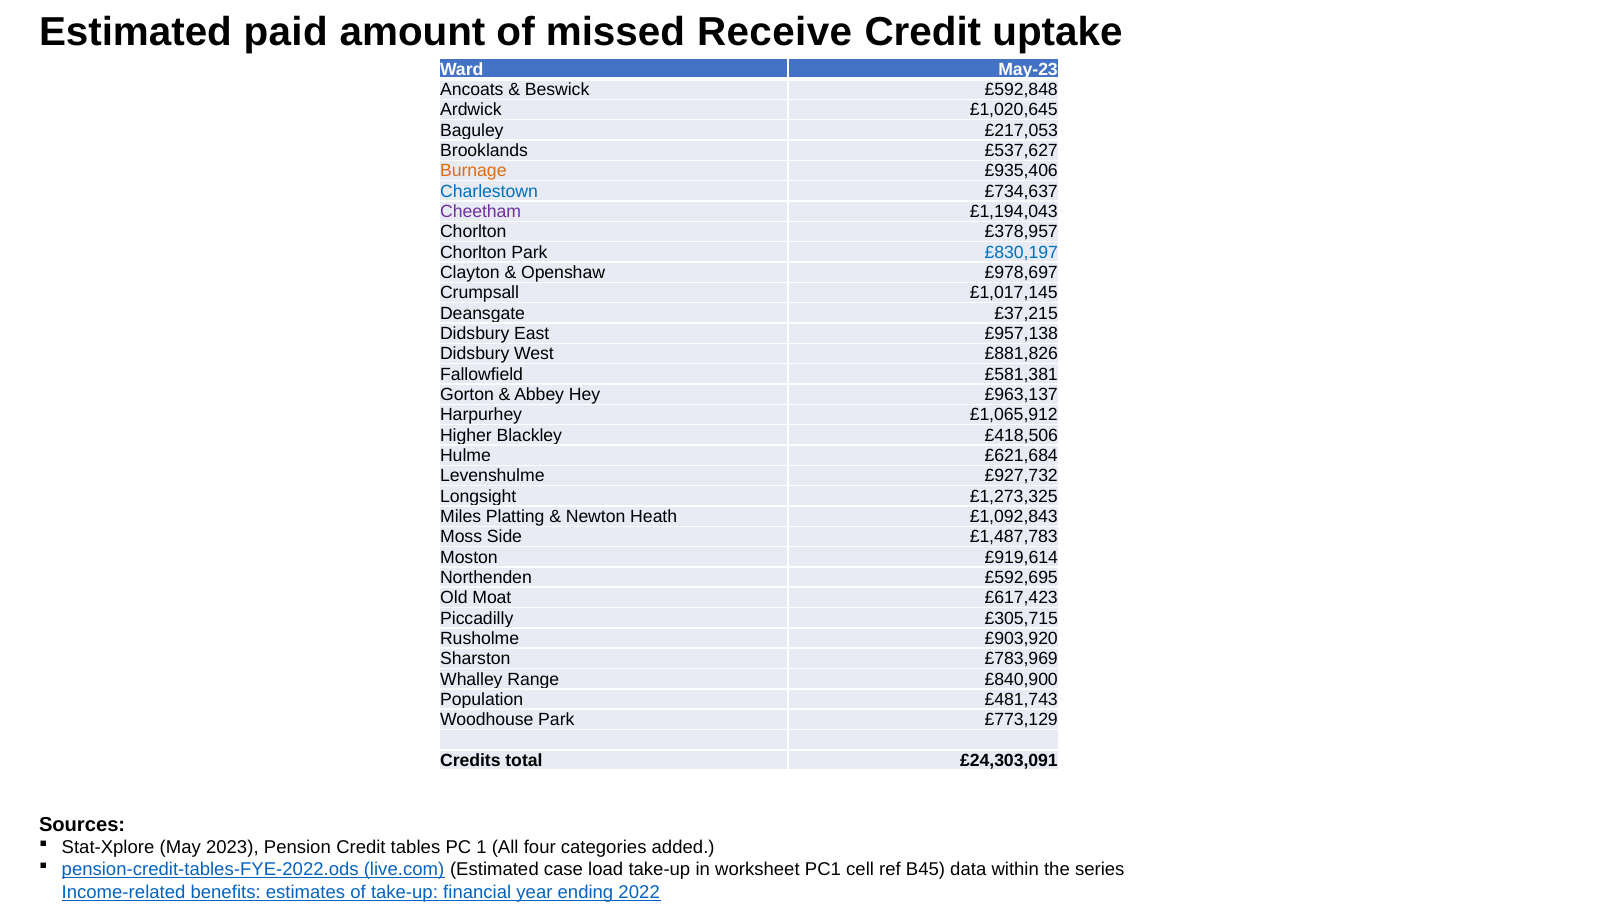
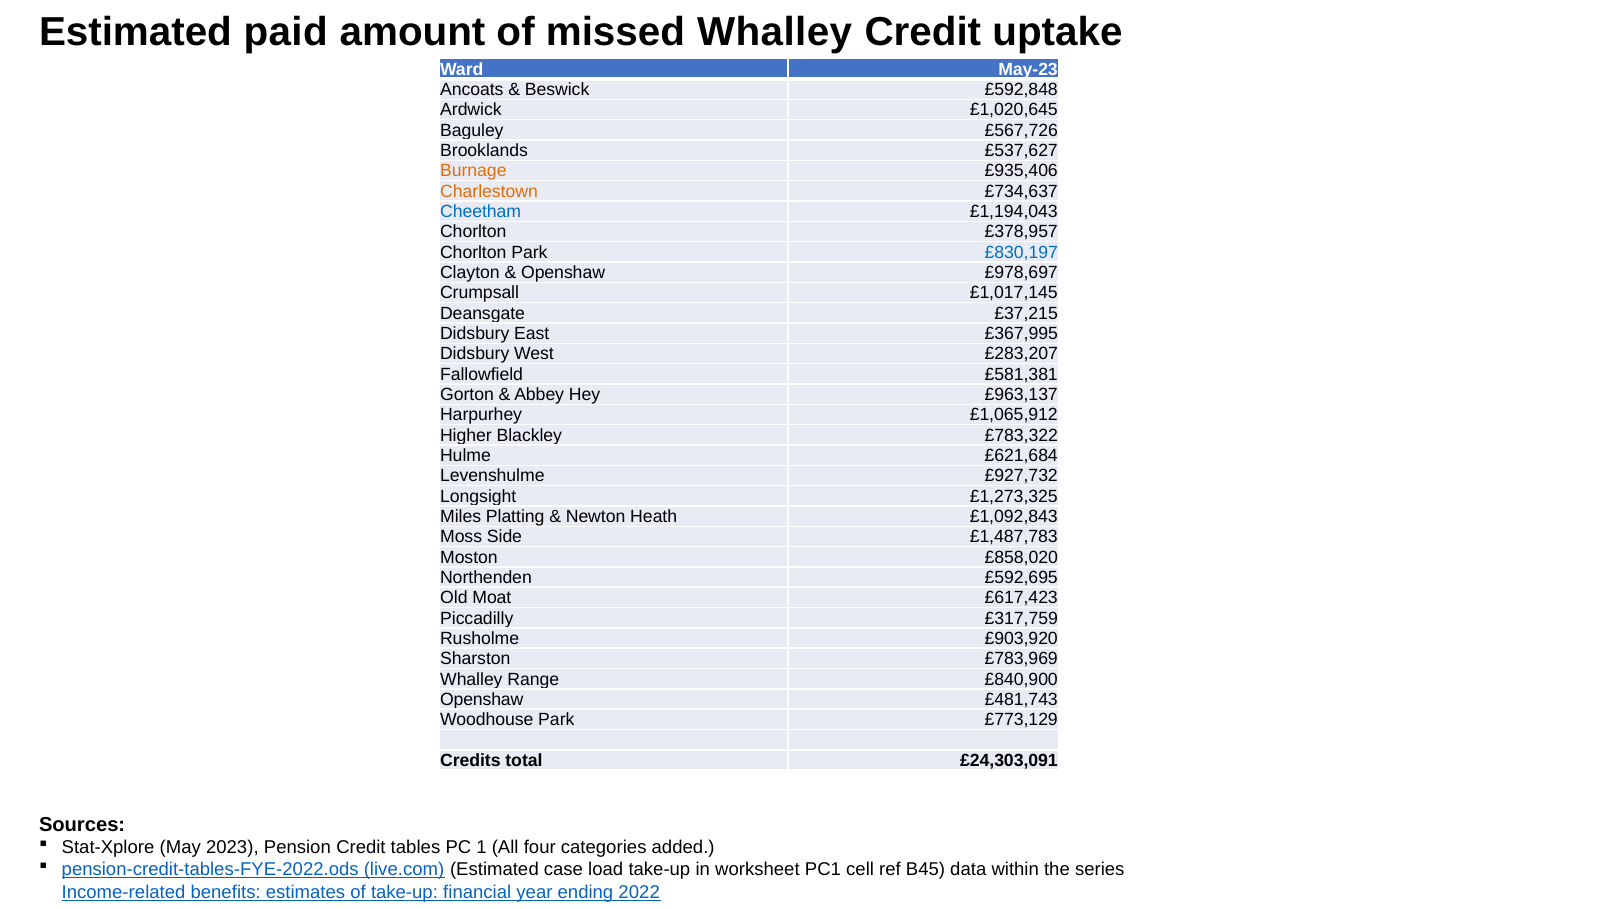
missed Receive: Receive -> Whalley
£217,053: £217,053 -> £567,726
Charlestown colour: blue -> orange
Cheetham colour: purple -> blue
£957,138: £957,138 -> £367,995
£881,826: £881,826 -> £283,207
£418,506: £418,506 -> £783,322
£919,614: £919,614 -> £858,020
£305,715: £305,715 -> £317,759
Population at (482, 700): Population -> Openshaw
